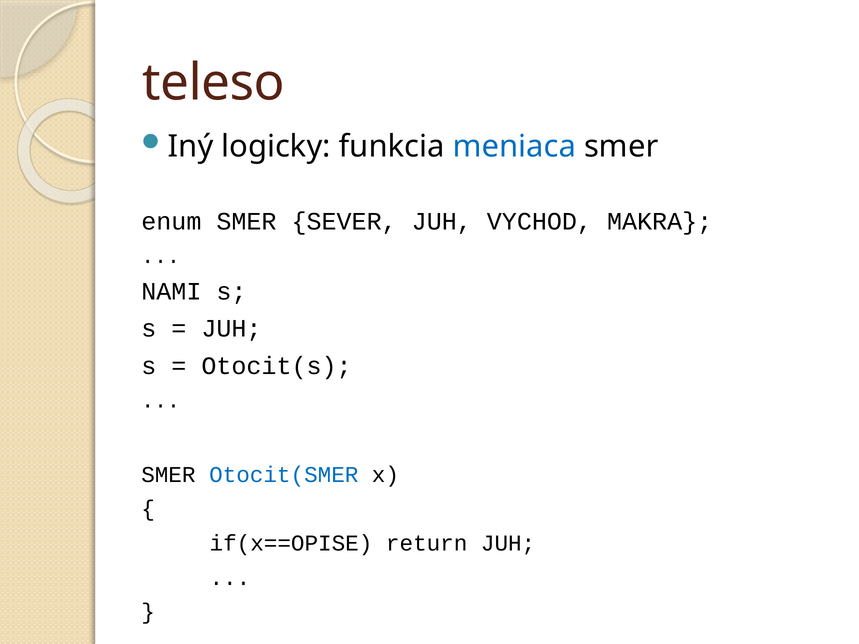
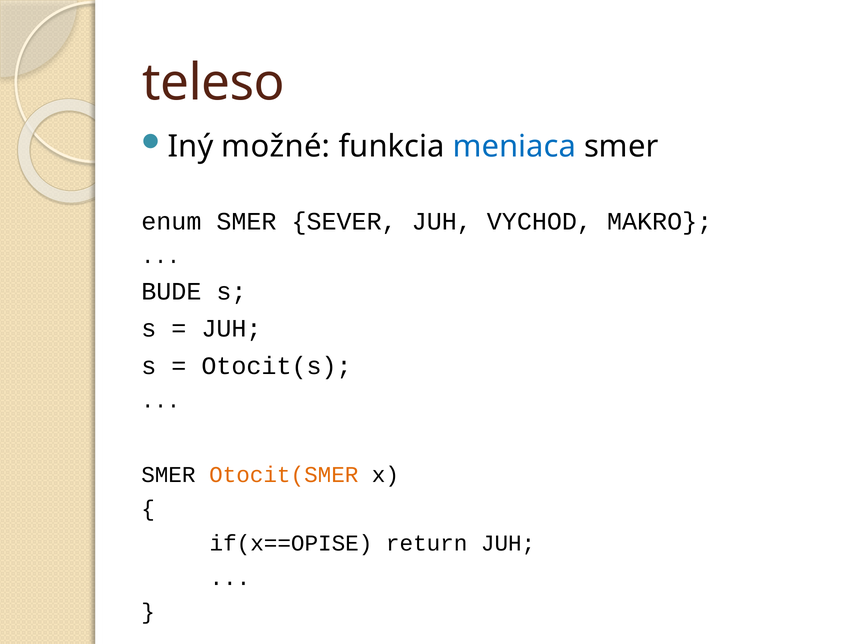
logicky: logicky -> možné
MAKRA: MAKRA -> MAKRO
NAMI: NAMI -> BUDE
Otocit(SMER colour: blue -> orange
